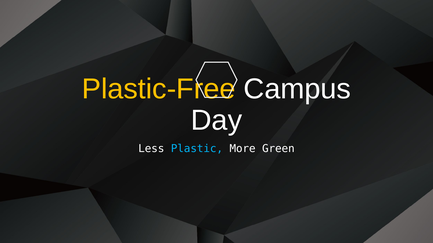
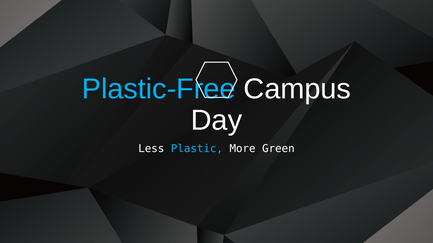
Plastic-Free colour: yellow -> light blue
